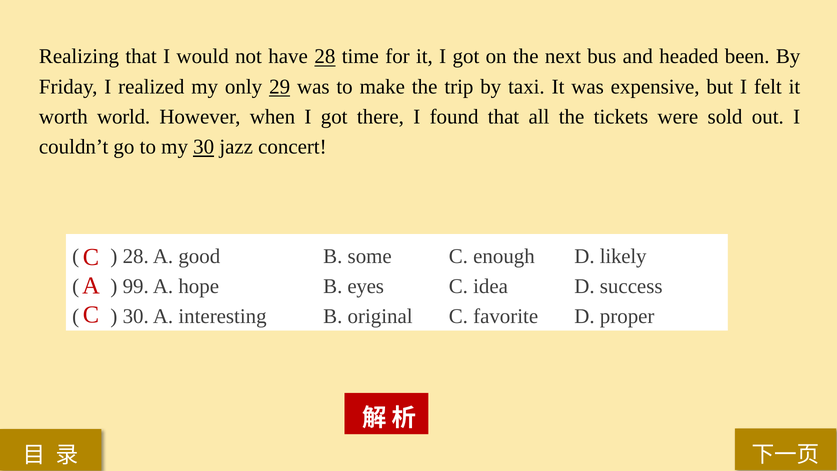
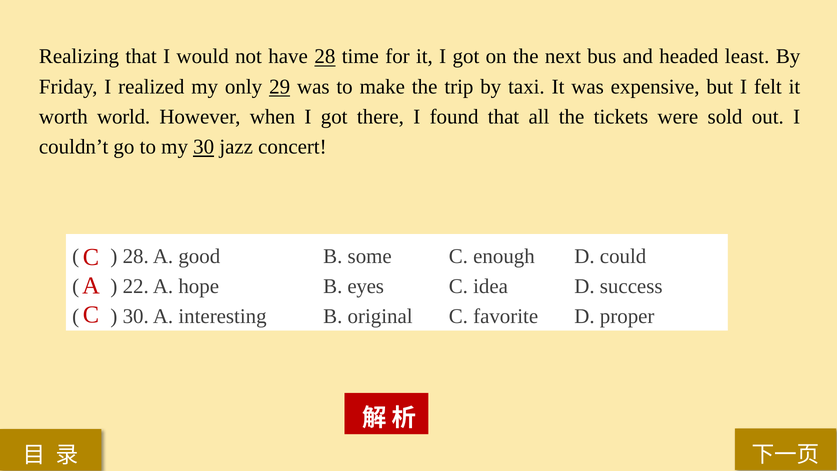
been: been -> least
likely: likely -> could
99: 99 -> 22
